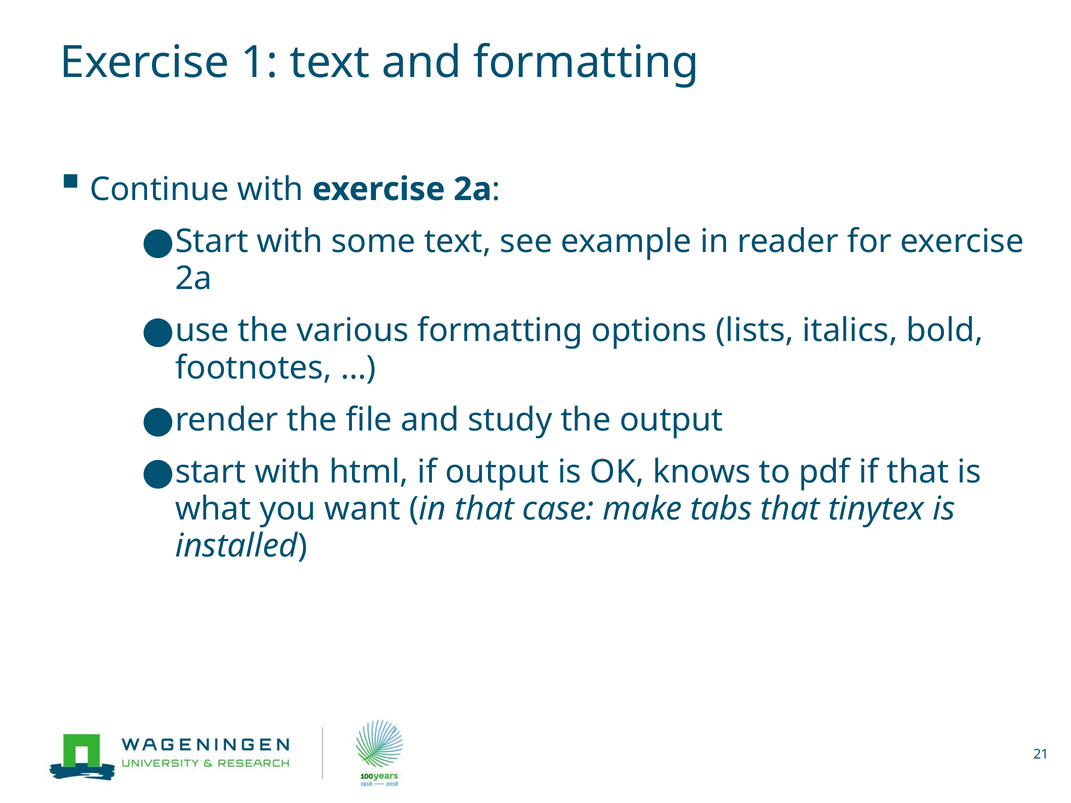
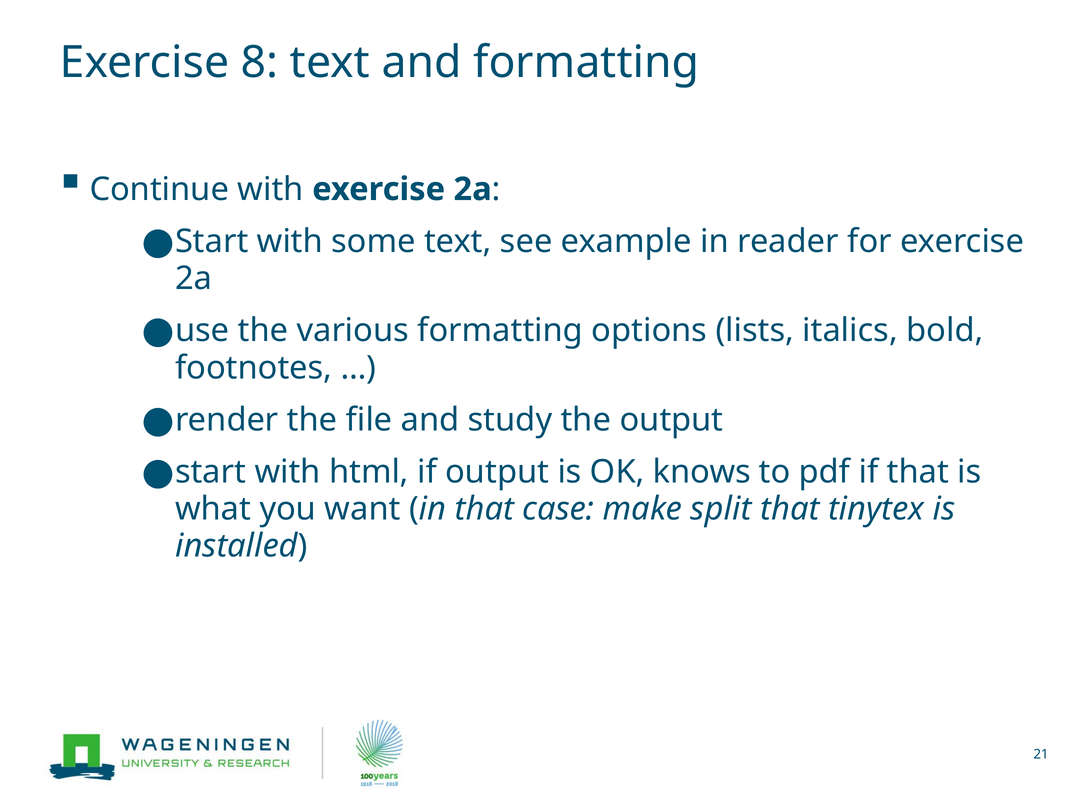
1: 1 -> 8
tabs: tabs -> split
